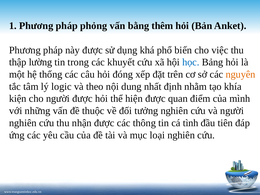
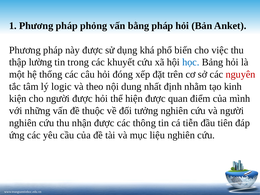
bằng thêm: thêm -> pháp
nguyên colour: orange -> red
khía: khía -> kinh
tình: tình -> tiễn
loại: loại -> liệu
